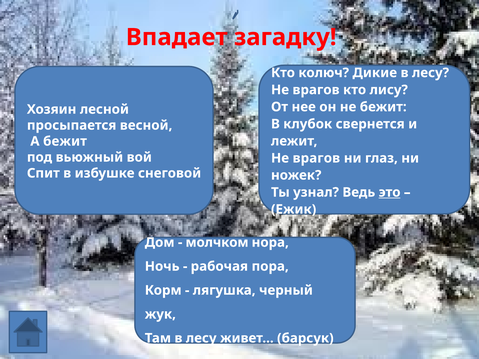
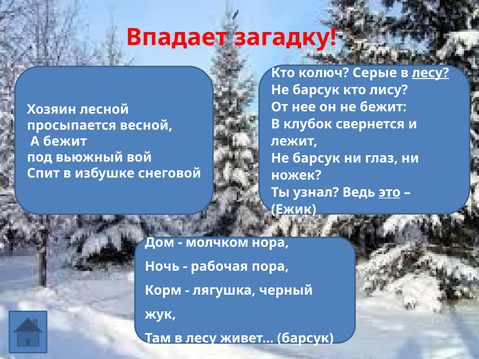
Дикие: Дикие -> Серые
лесу at (431, 73) underline: none -> present
врагов at (316, 90): врагов -> барсук
врагов at (316, 158): врагов -> барсук
